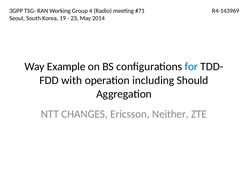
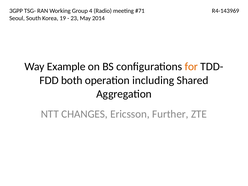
for colour: blue -> orange
with: with -> both
Should: Should -> Shared
Neither: Neither -> Further
